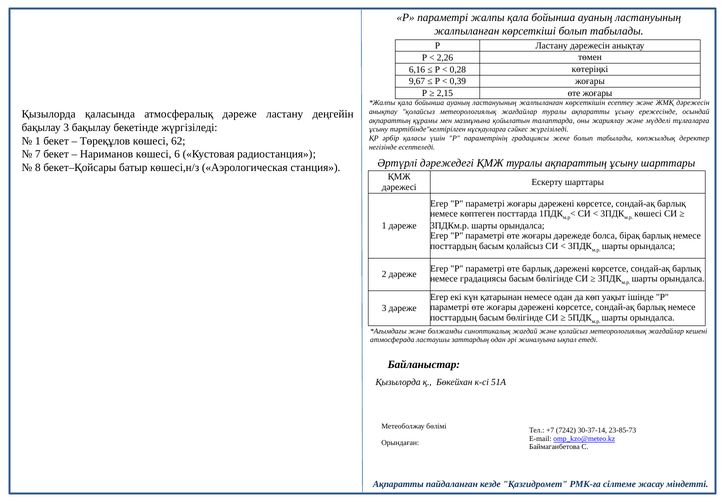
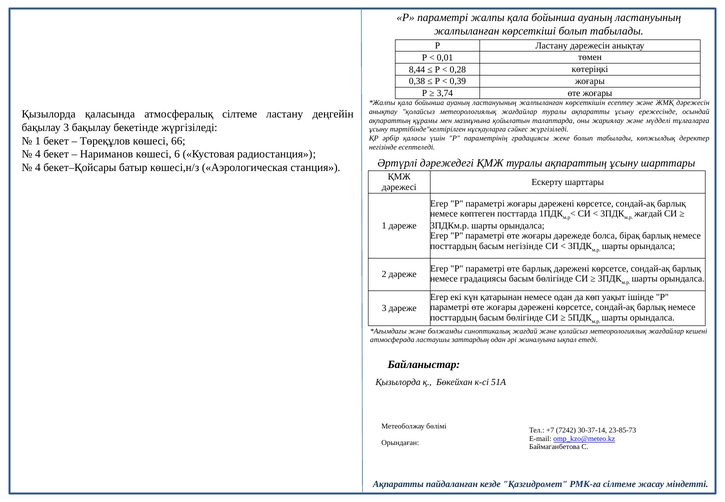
2,26: 2,26 -> 0,01
6,16: 6,16 -> 8,44
9,67: 9,67 -> 0,38
2,15: 2,15 -> 3,74
атмосфералық дәреже: дәреже -> сілтеме
62: 62 -> 66
7 at (38, 154): 7 -> 4
8 at (38, 168): 8 -> 4
көшесі at (648, 214): көшесі -> жағдай
басым қолайсыз: қолайсыз -> негізінде
